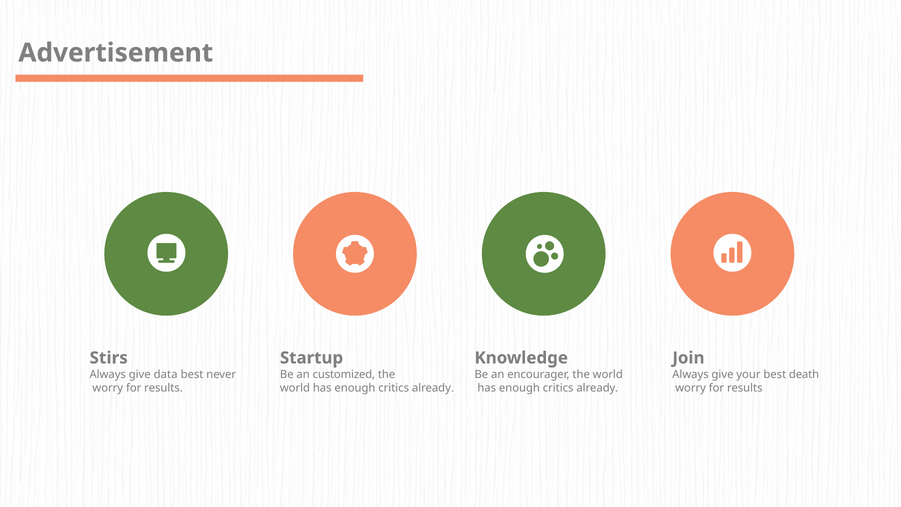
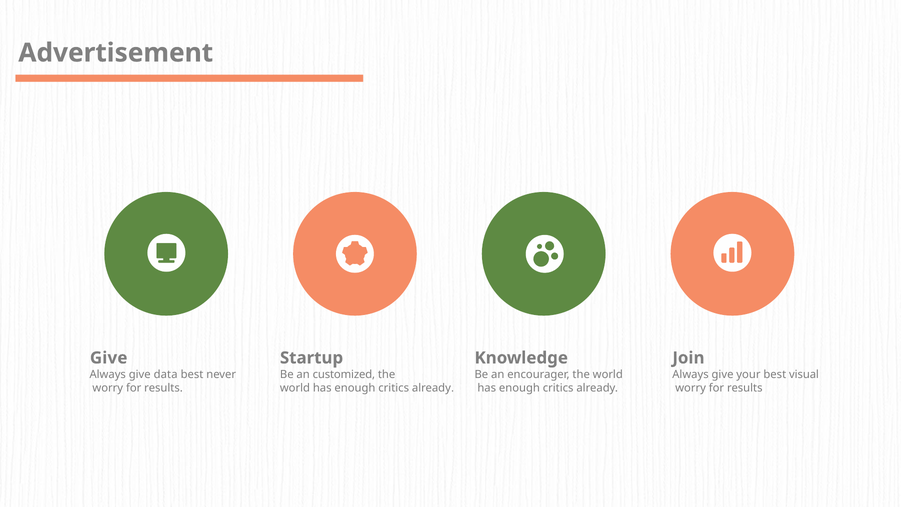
Stirs at (109, 358): Stirs -> Give
death: death -> visual
